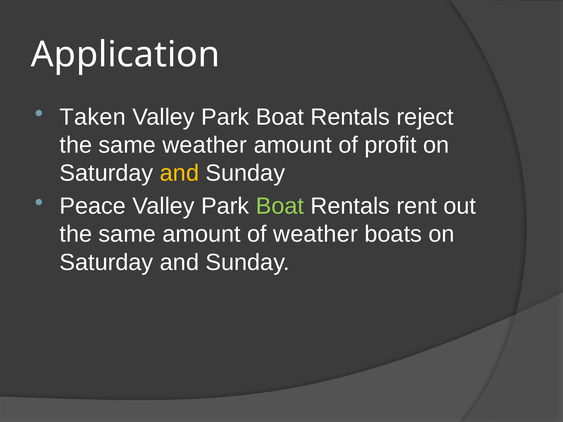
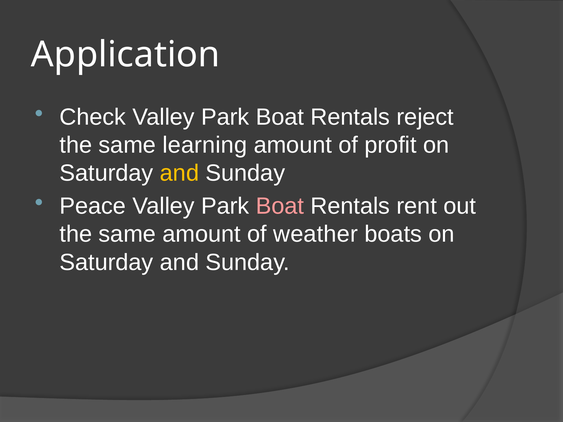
Taken: Taken -> Check
same weather: weather -> learning
Boat at (280, 206) colour: light green -> pink
